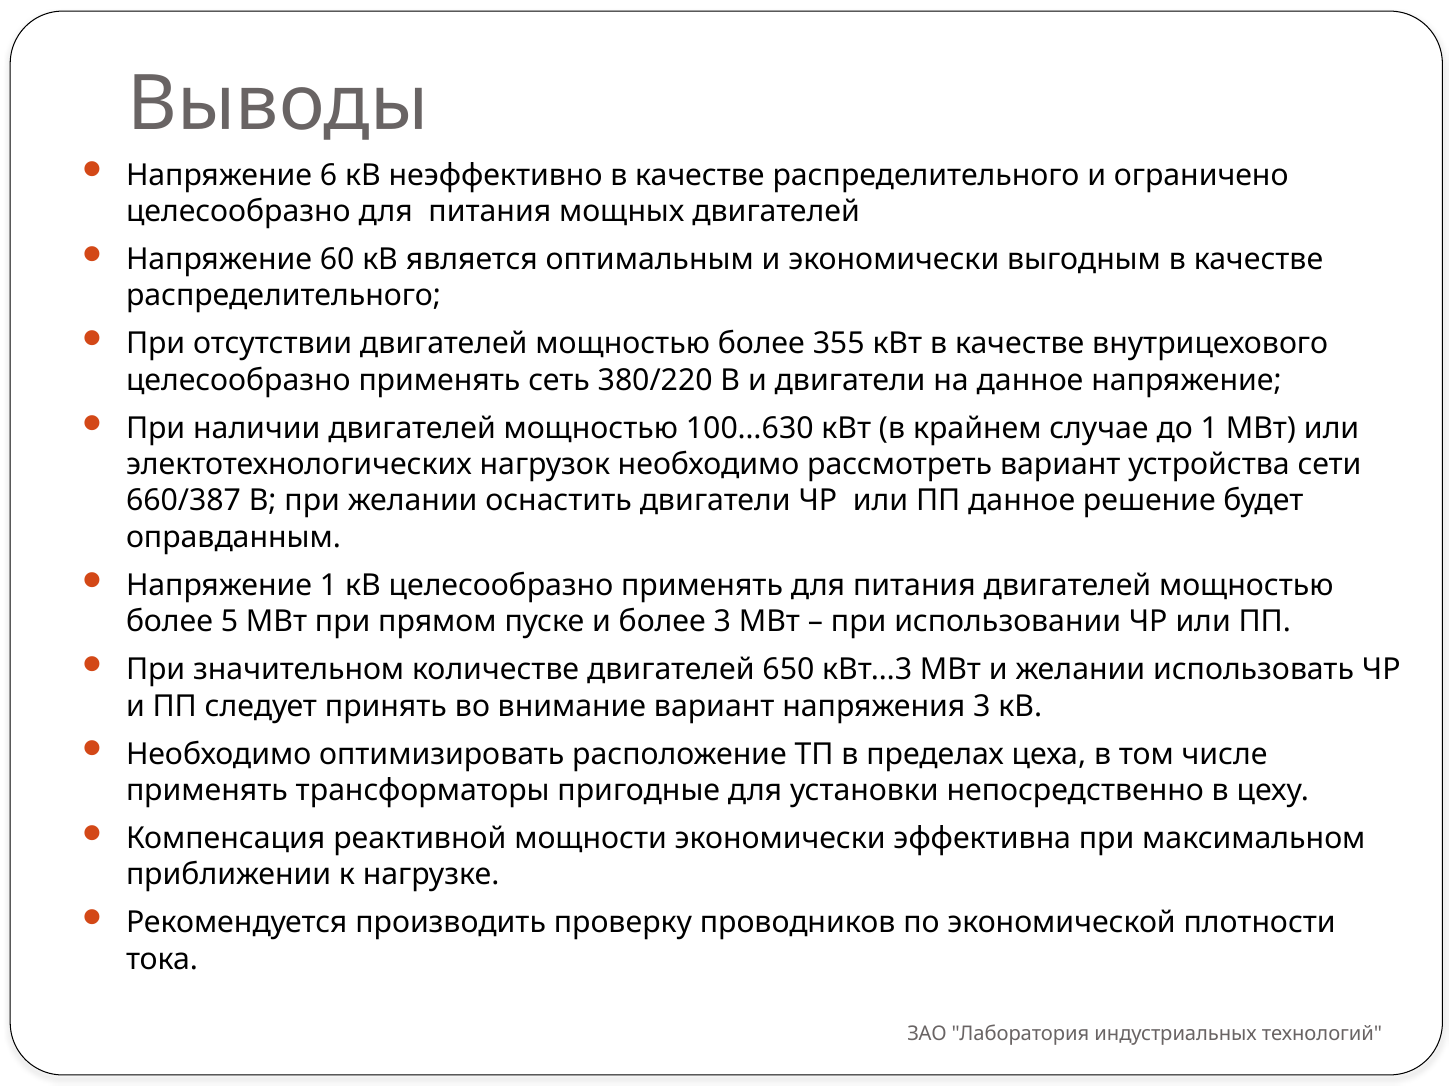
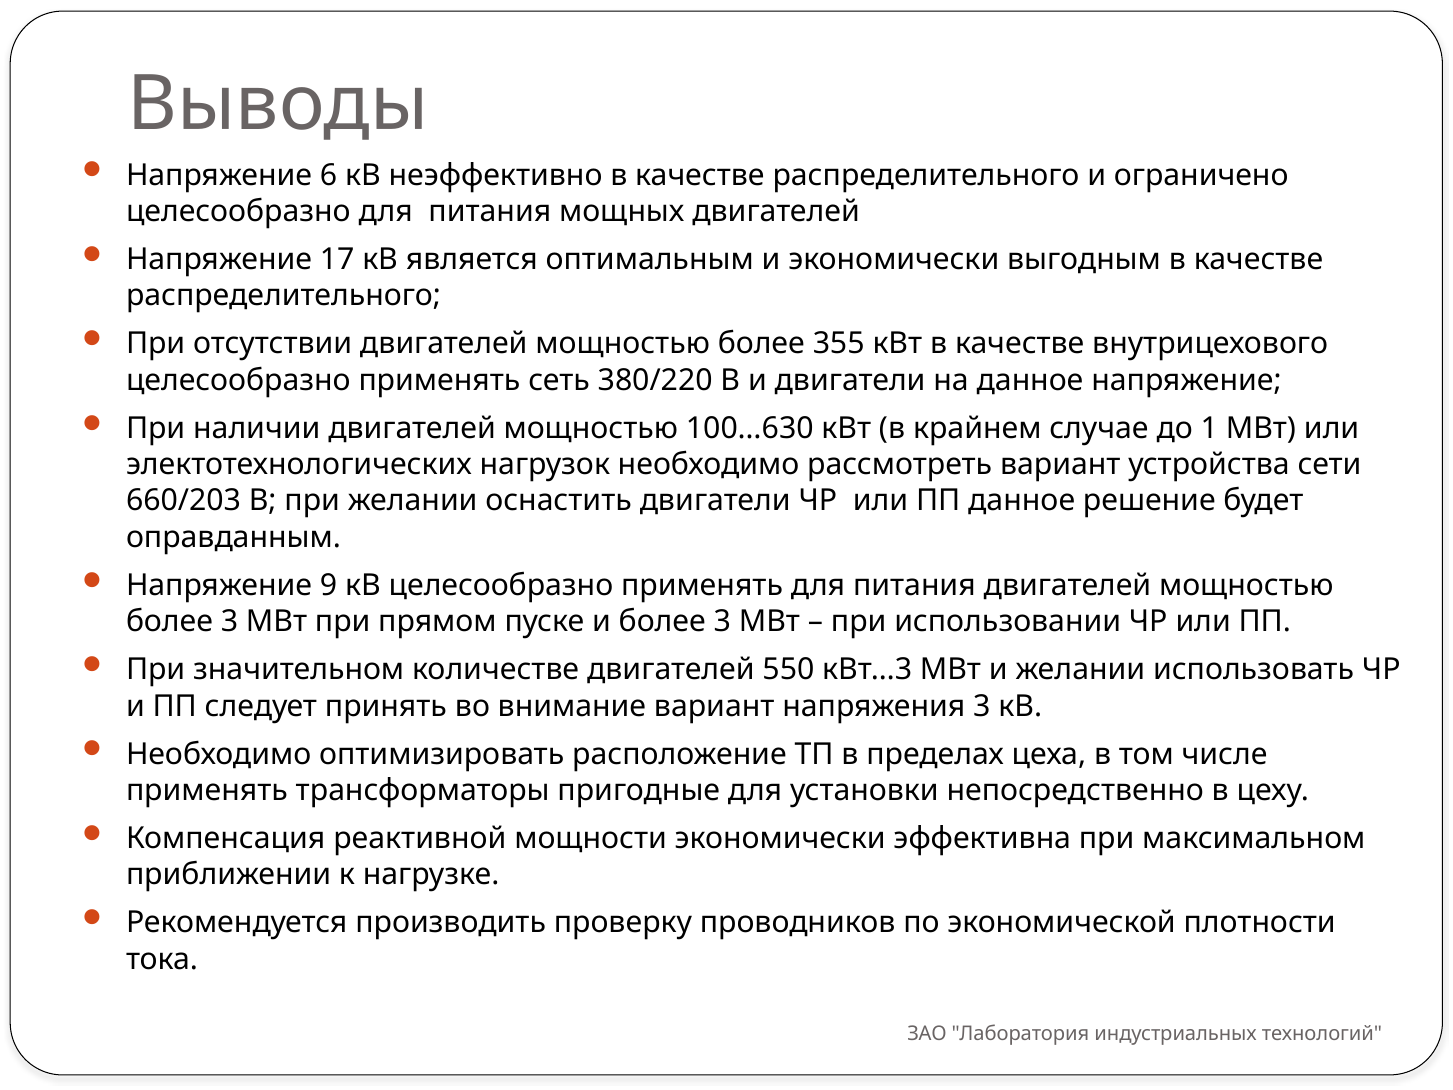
60: 60 -> 17
660/387: 660/387 -> 660/203
Напряжение 1: 1 -> 9
5 at (229, 621): 5 -> 3
650: 650 -> 550
